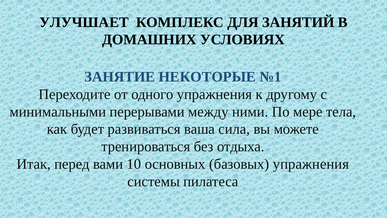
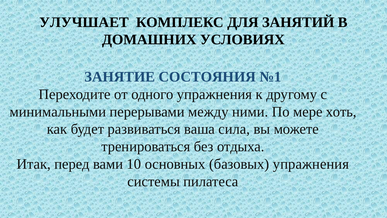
НЕКОТОРЫЕ: НЕКОТОРЫЕ -> СОСТОЯНИЯ
тела: тела -> хоть
